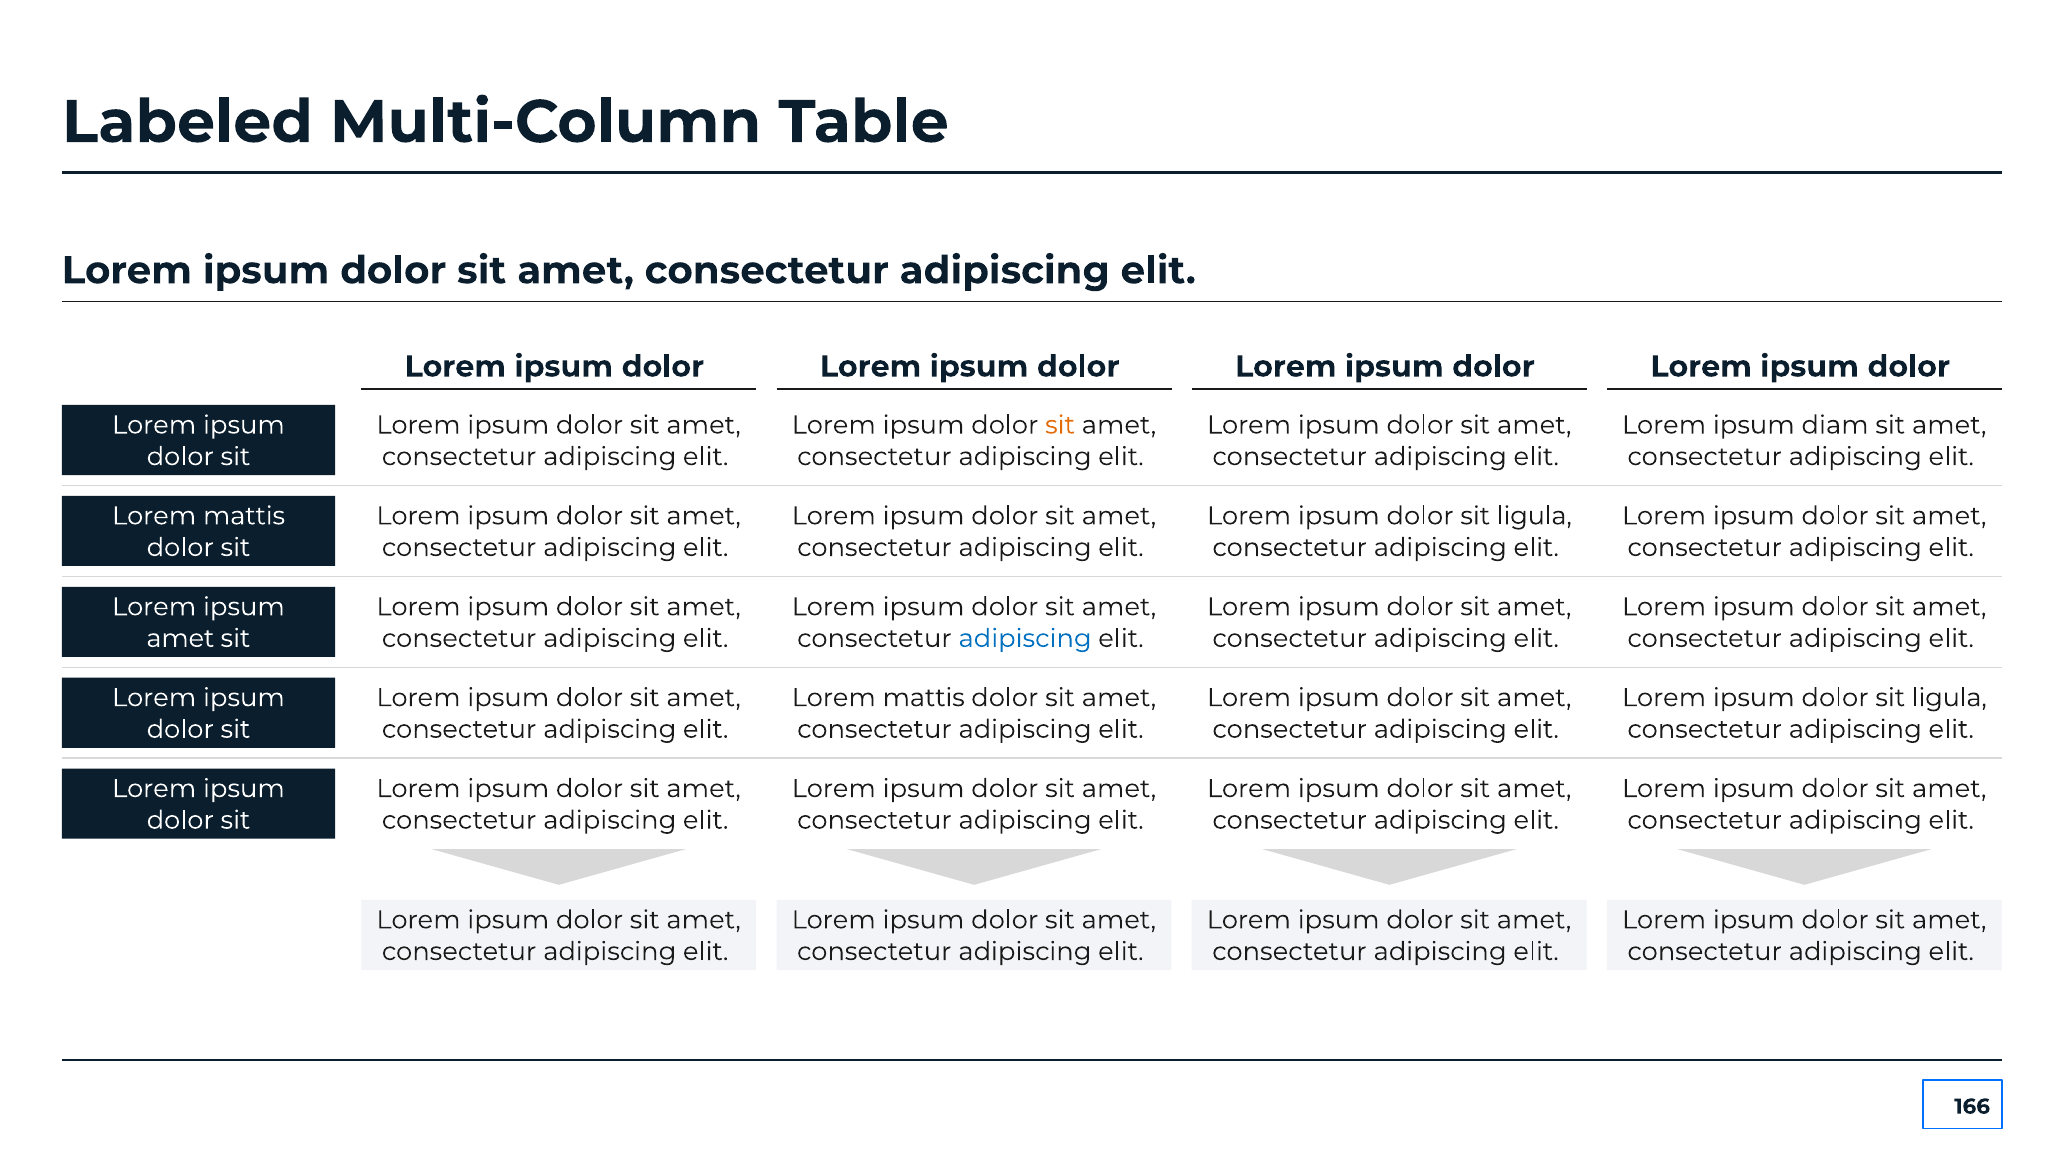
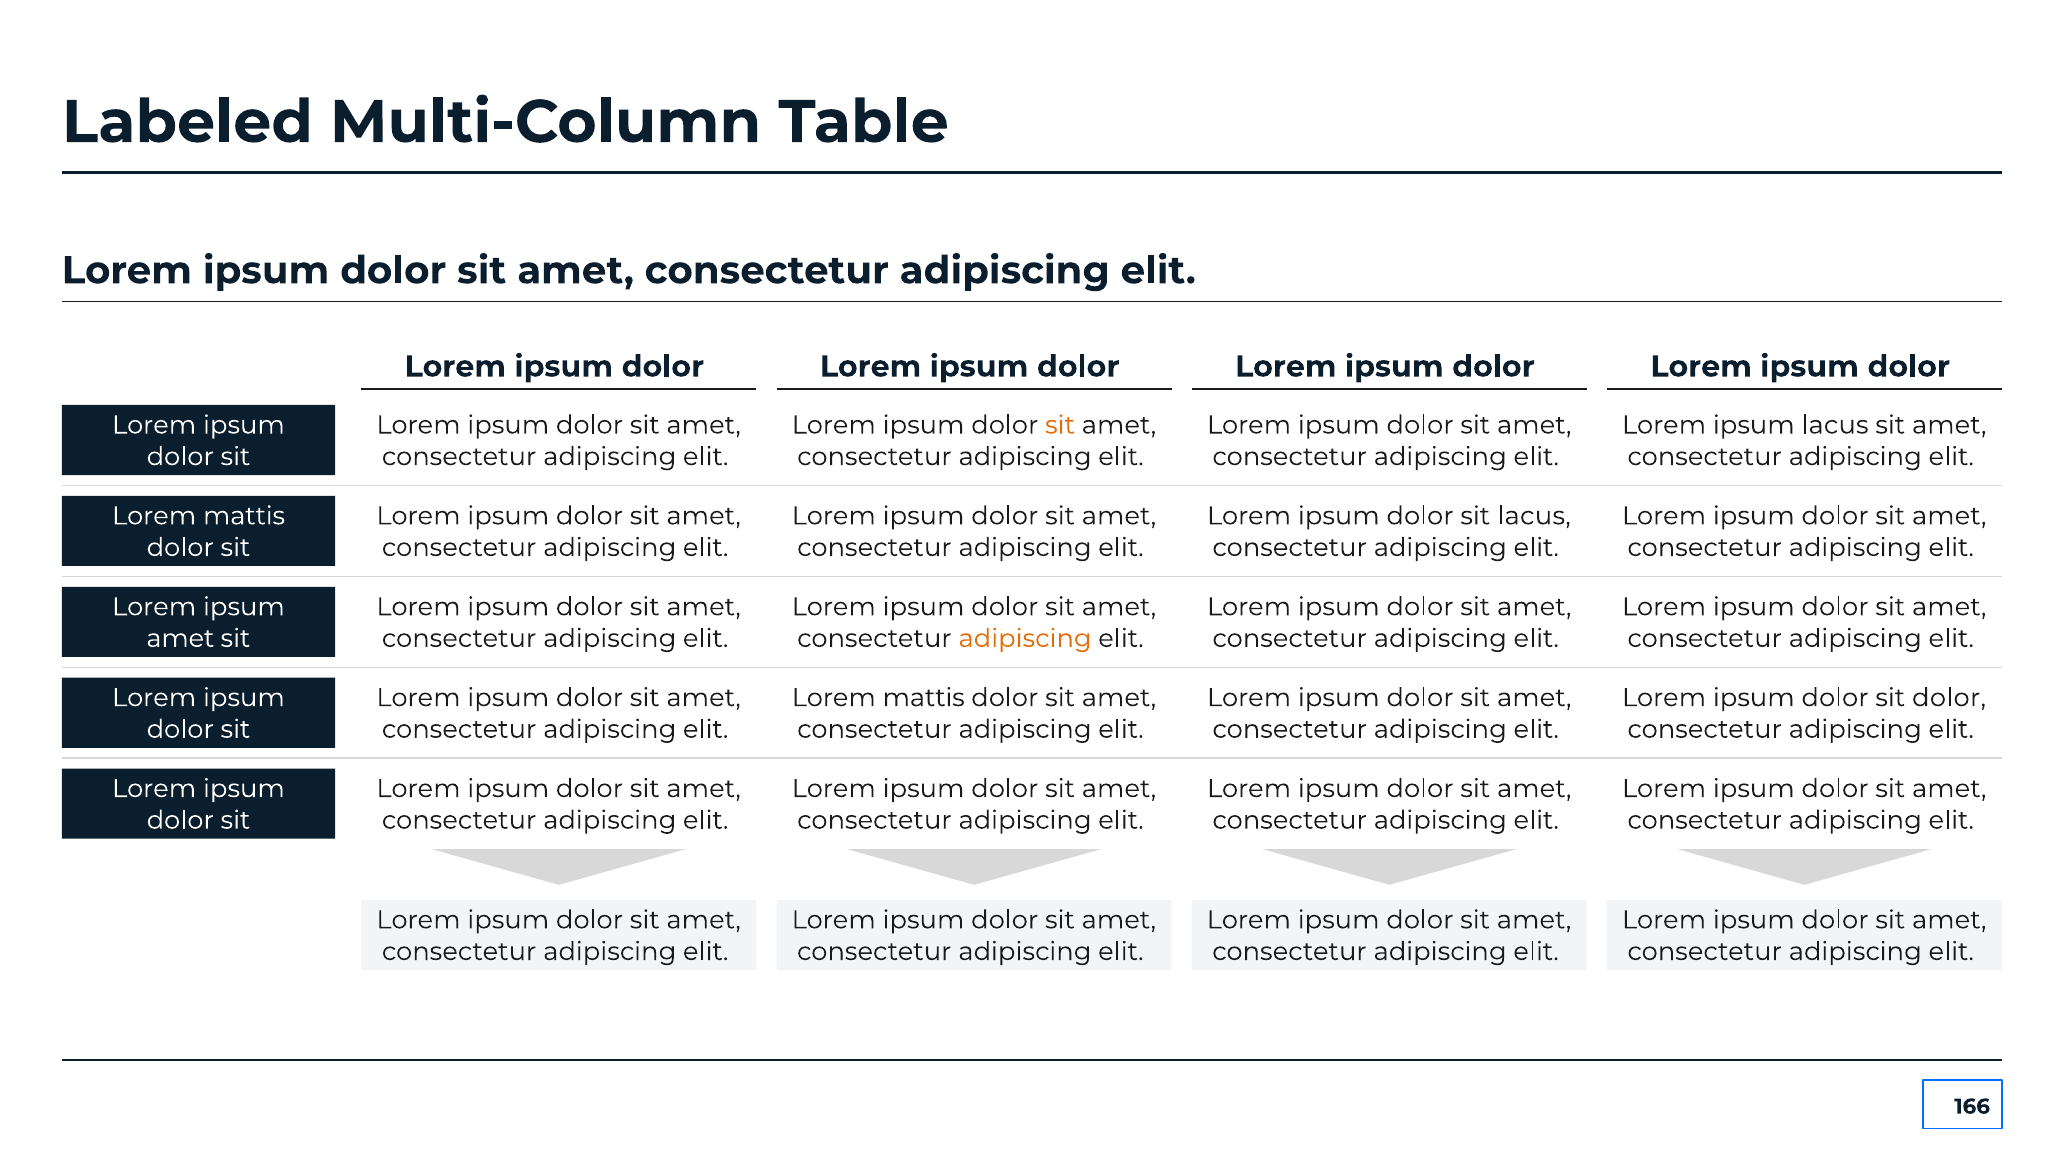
ipsum diam: diam -> lacus
ligula at (1534, 516): ligula -> lacus
adipiscing at (1025, 638) colour: blue -> orange
ligula at (1949, 698): ligula -> dolor
